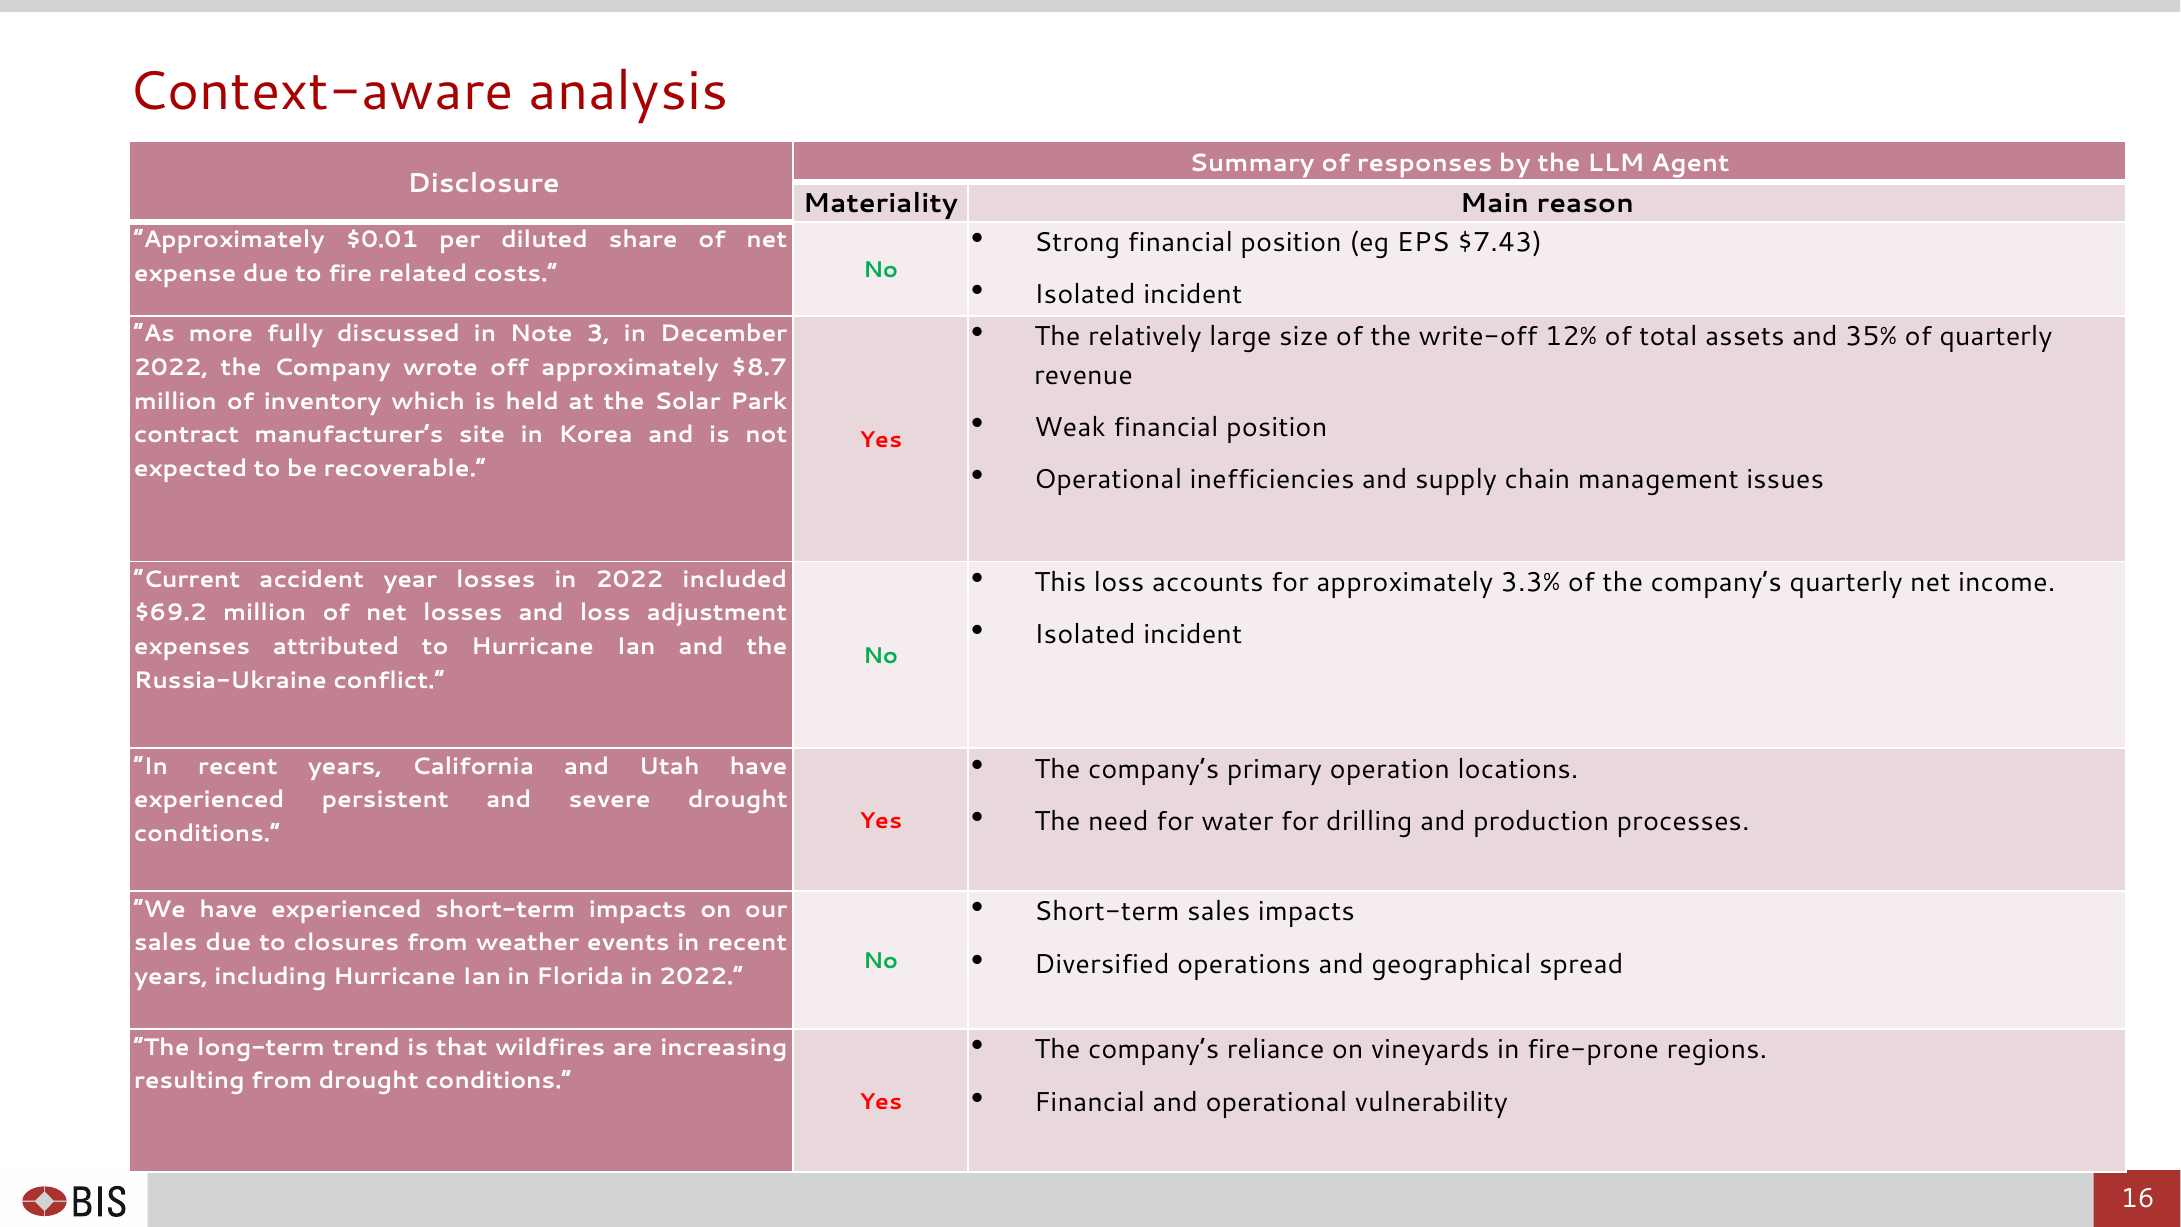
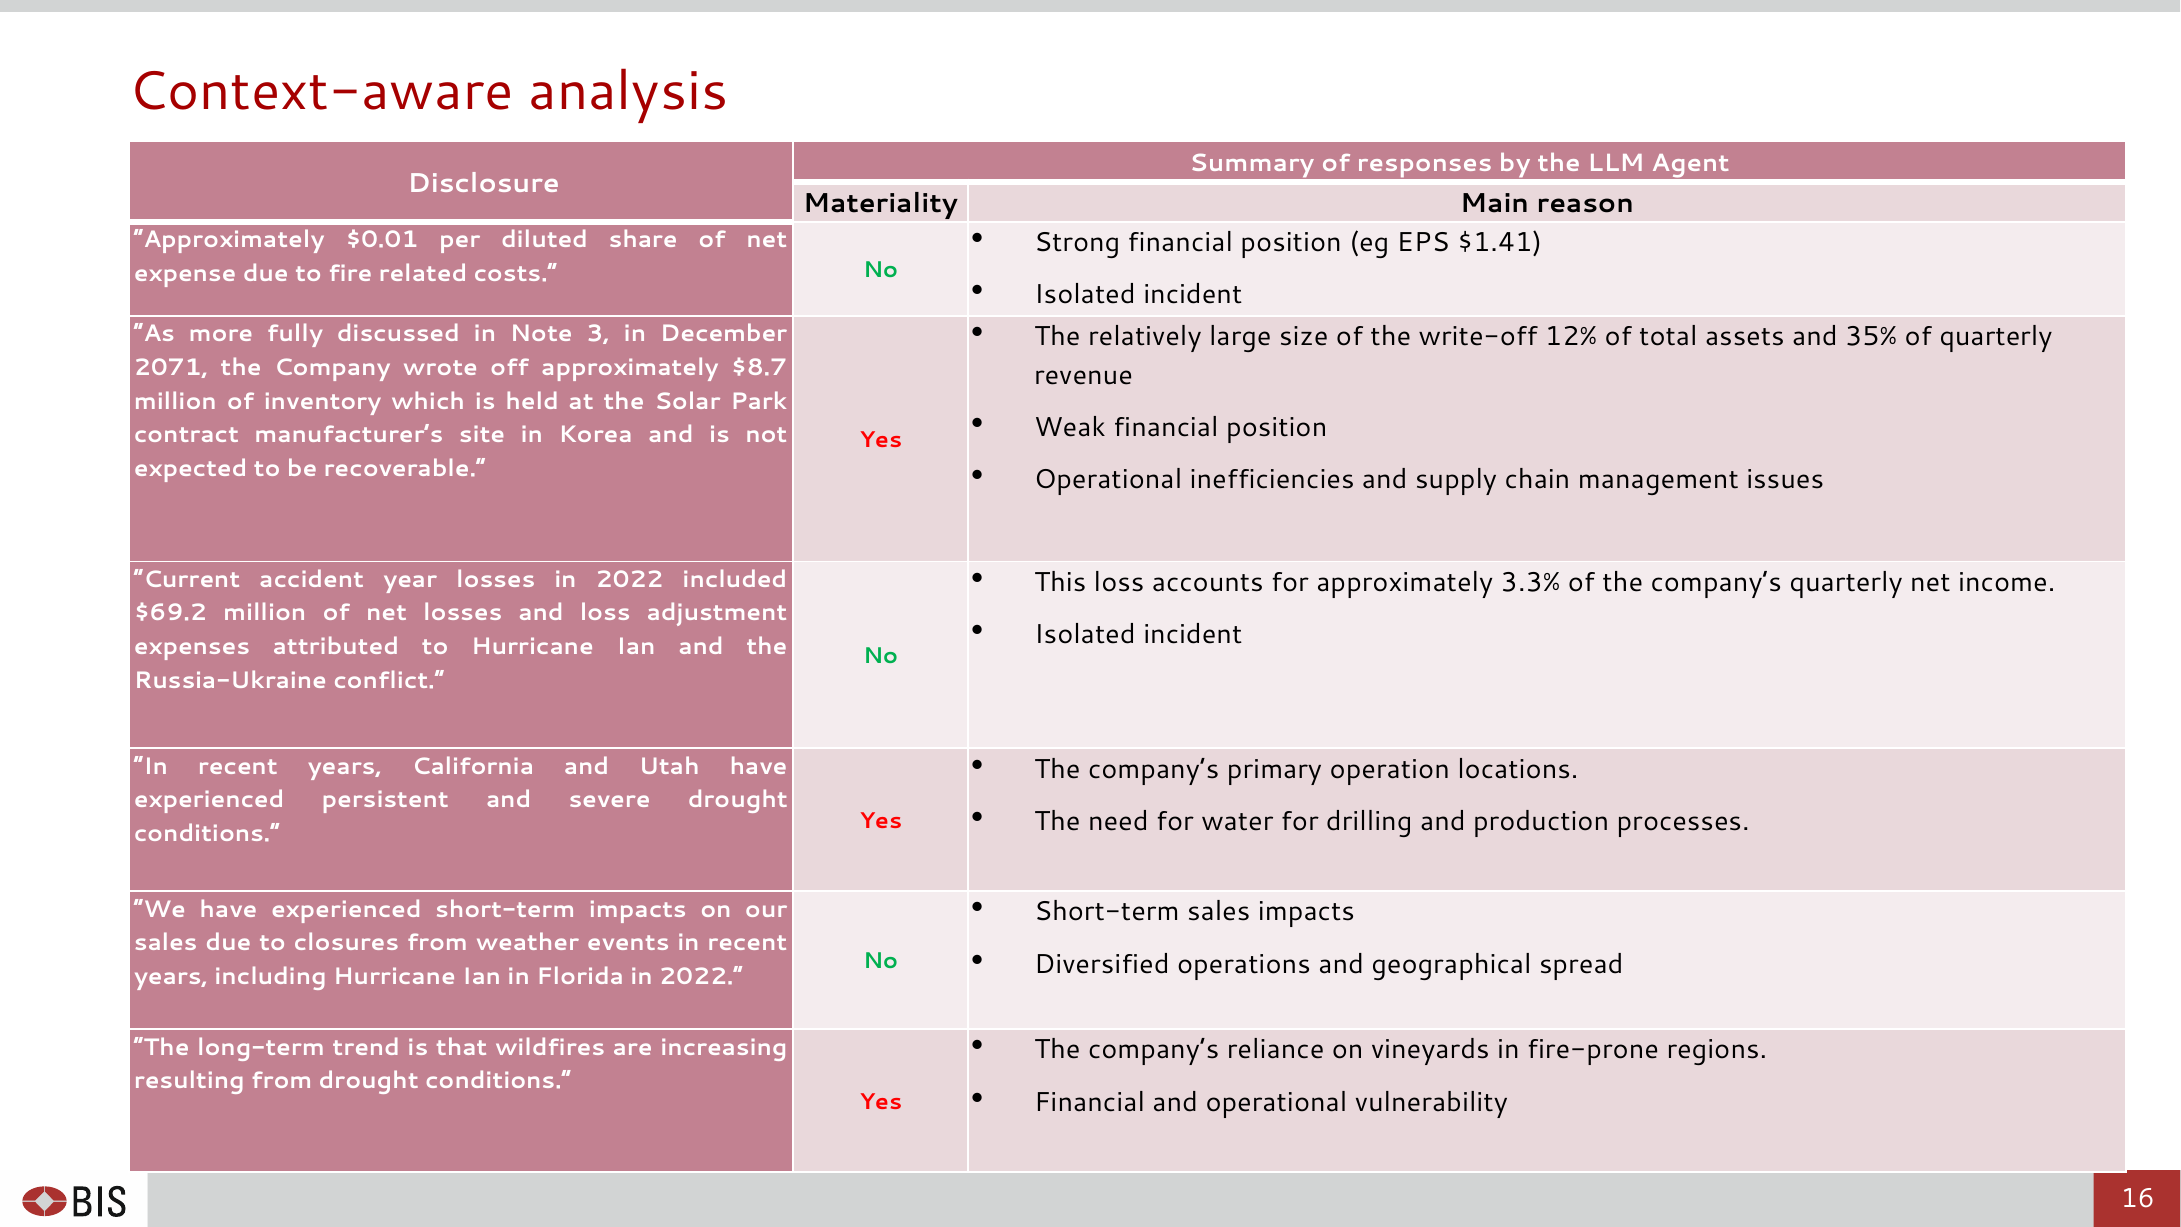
$7.43: $7.43 -> $1.41
2022 at (171, 368): 2022 -> 2071
